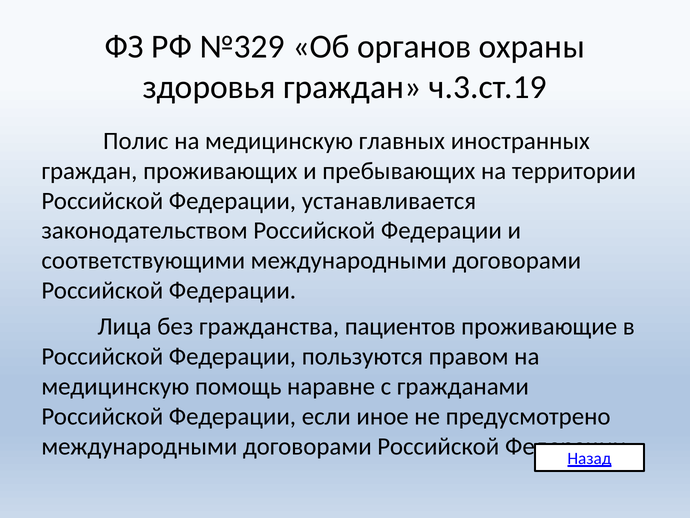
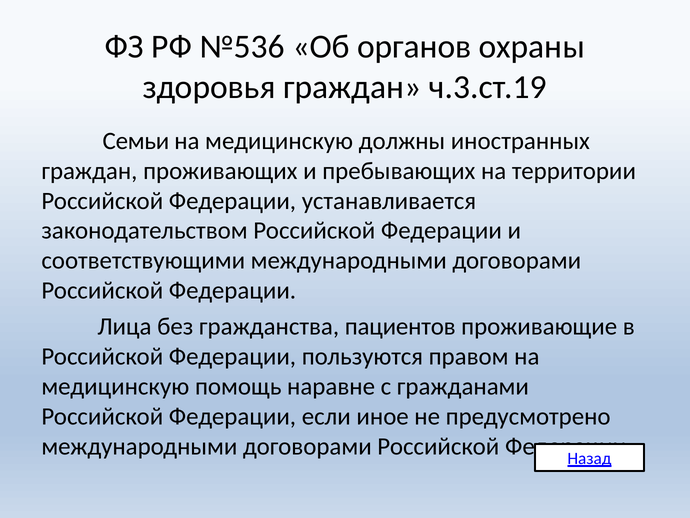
№329: №329 -> №536
Полис: Полис -> Семьи
главных: главных -> должны
